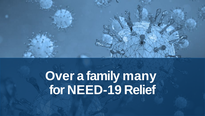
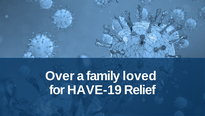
many: many -> loved
NEED-19: NEED-19 -> HAVE-19
